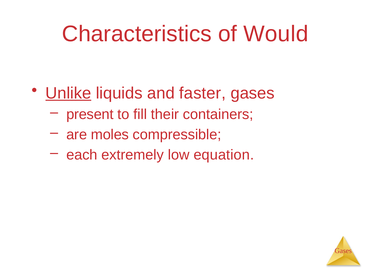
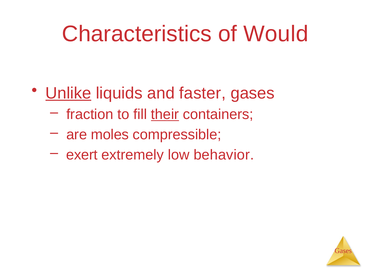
present: present -> fraction
their underline: none -> present
each: each -> exert
equation: equation -> behavior
